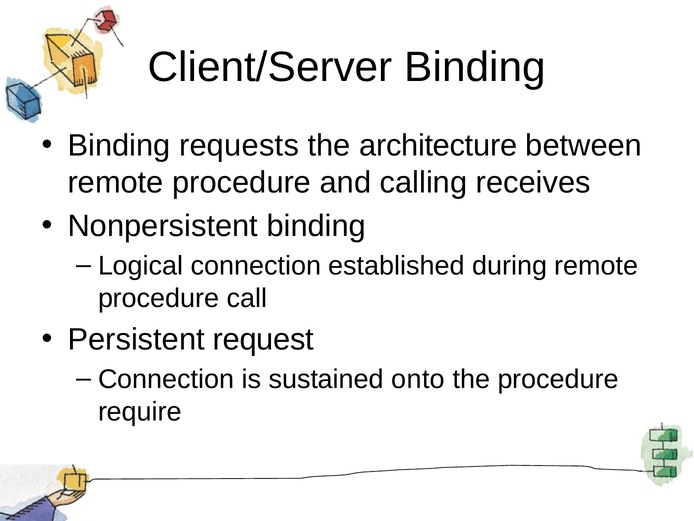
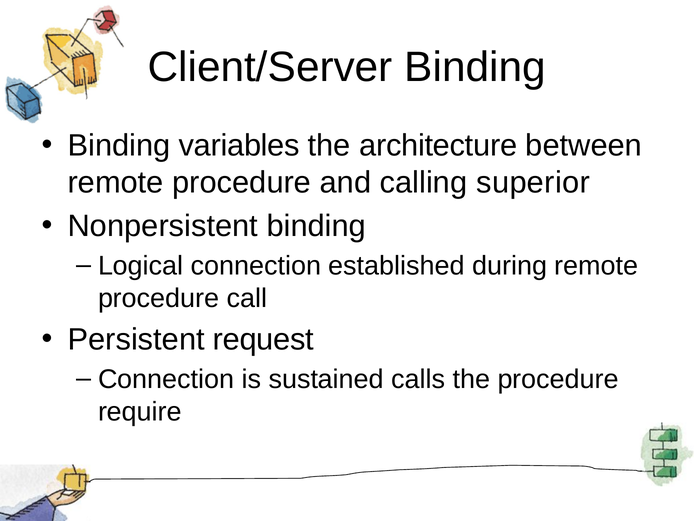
requests: requests -> variables
receives: receives -> superior
onto: onto -> calls
